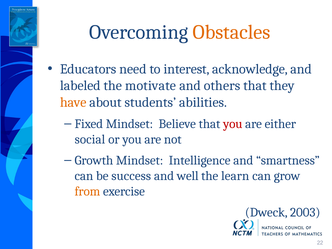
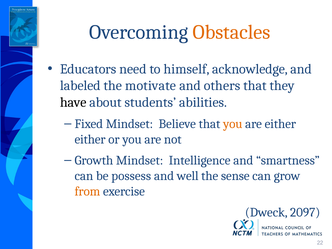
interest: interest -> himself
have colour: orange -> black
you at (233, 124) colour: red -> orange
social at (90, 139): social -> either
success: success -> possess
learn: learn -> sense
2003: 2003 -> 2097
